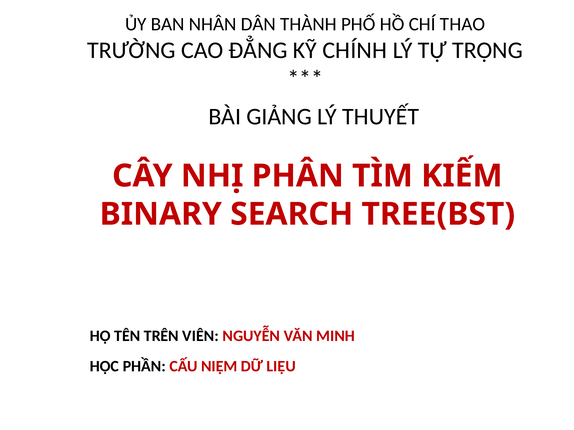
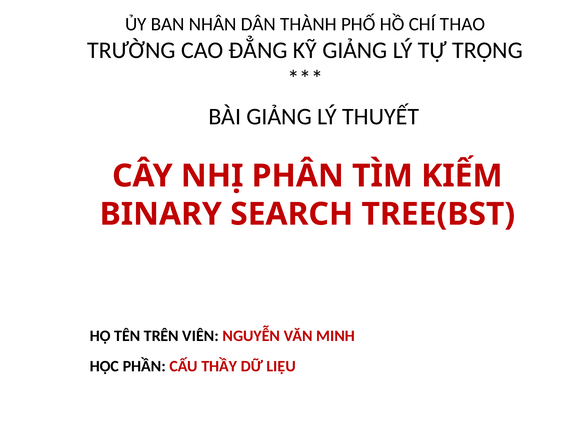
KỸ CHÍNH: CHÍNH -> GIẢNG
NIỆM: NIỆM -> THẦY
